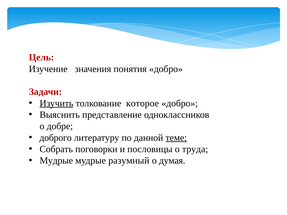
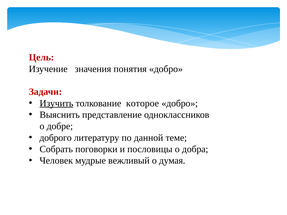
теме underline: present -> none
труда: труда -> добра
Мудрые at (56, 161): Мудрые -> Человек
разумный: разумный -> вежливый
